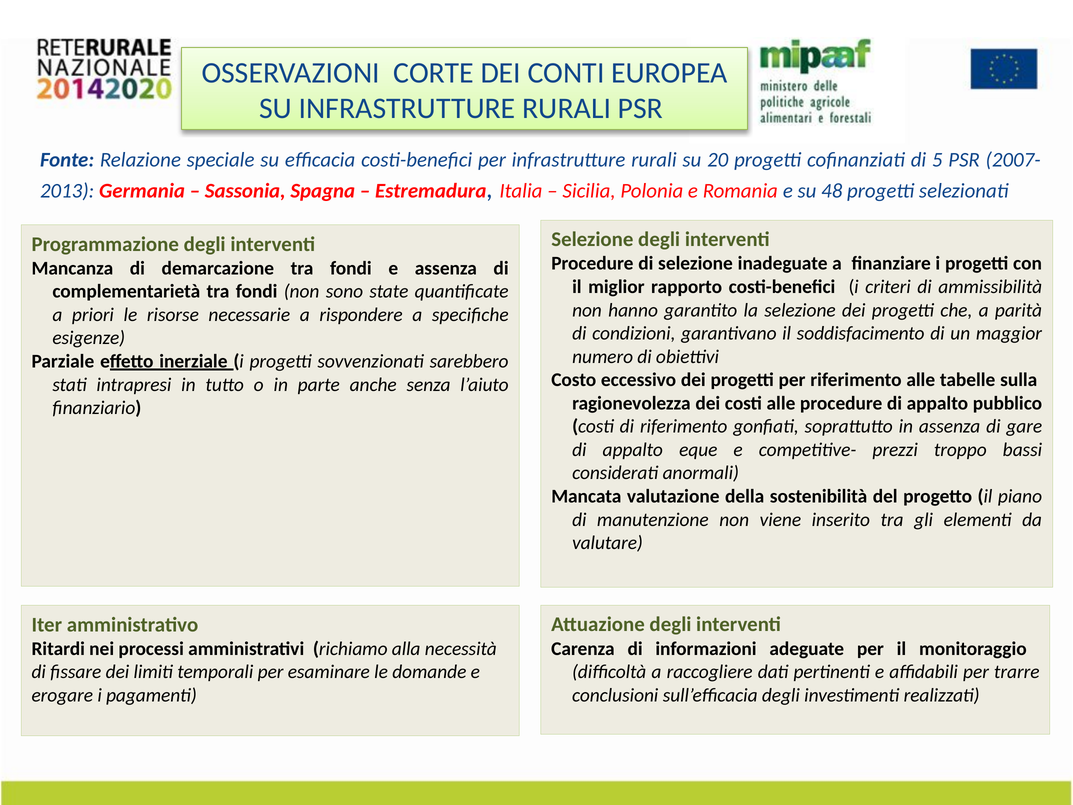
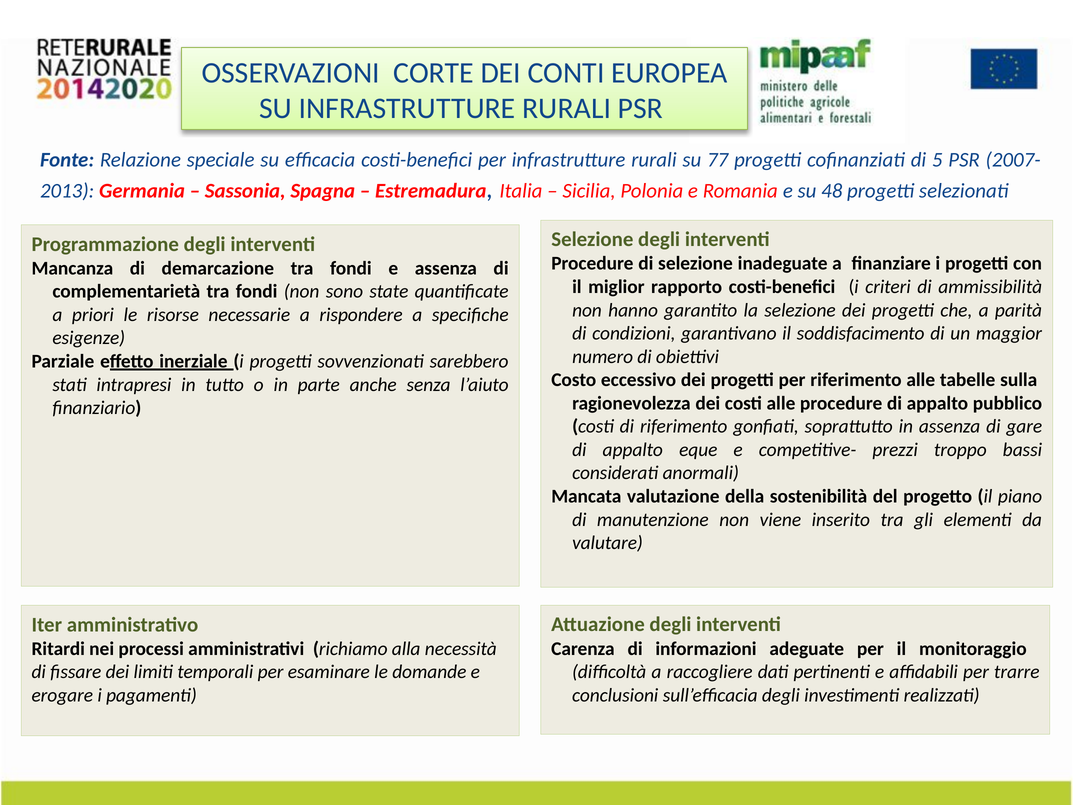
20: 20 -> 77
